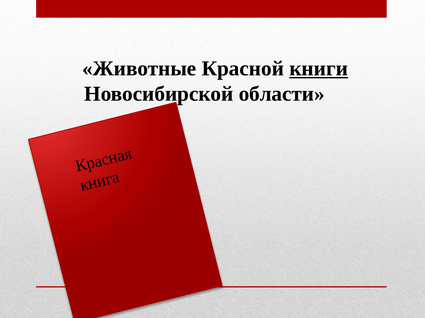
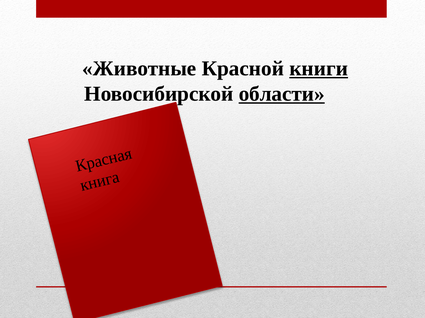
области underline: none -> present
